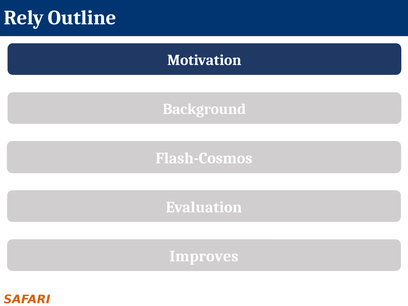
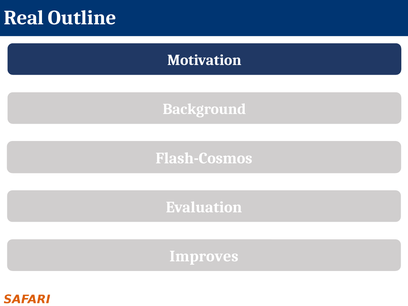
Rely: Rely -> Real
